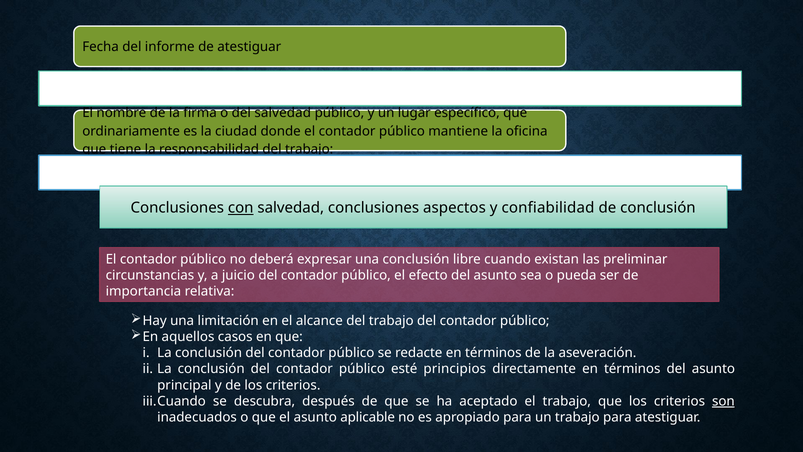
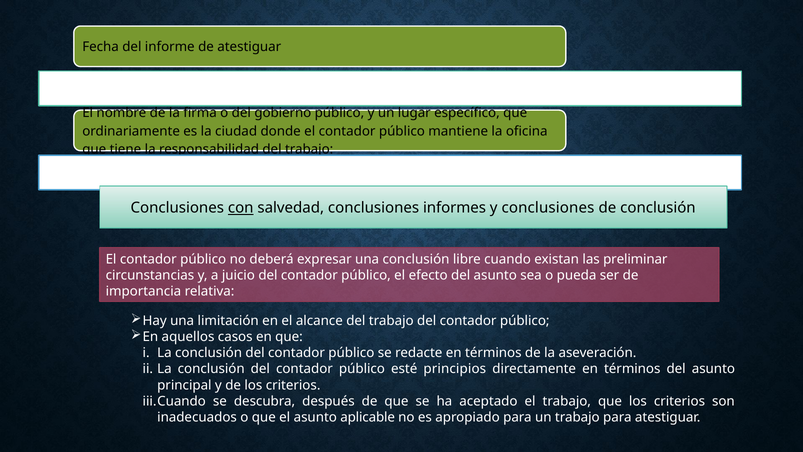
del salvedad: salvedad -> gobierno
aspectos: aspectos -> informes
y confiabilidad: confiabilidad -> conclusiones
son underline: present -> none
